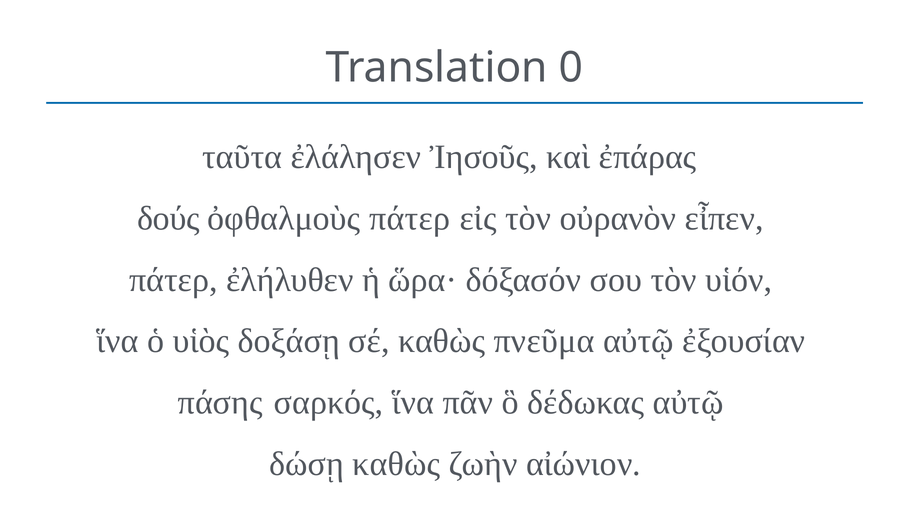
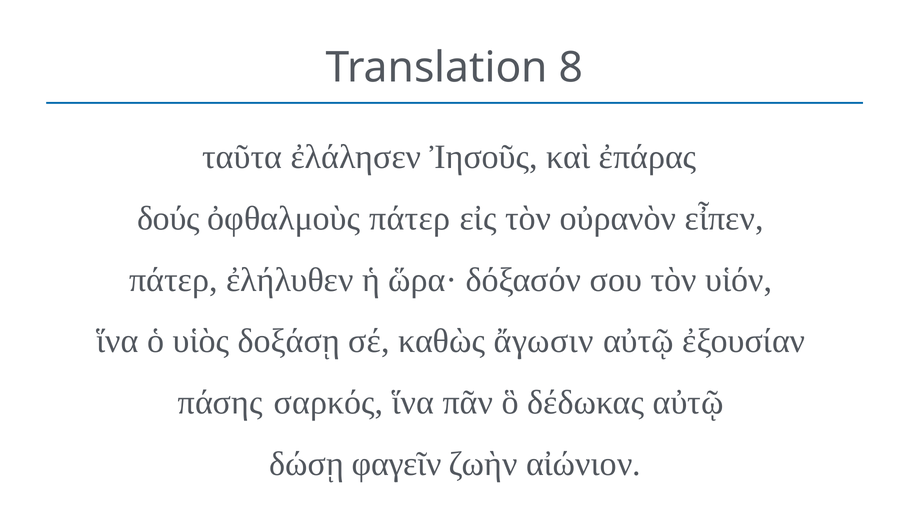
0: 0 -> 8
πνεῦμα: πνεῦμα -> ἄγωσιν
δώσῃ καθὼς: καθὼς -> φαγεῖν
